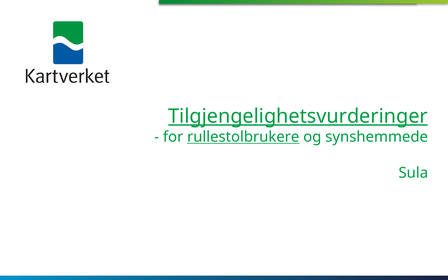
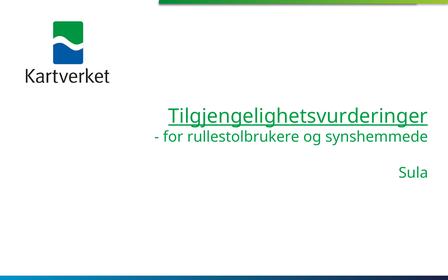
rullestolbrukere underline: present -> none
